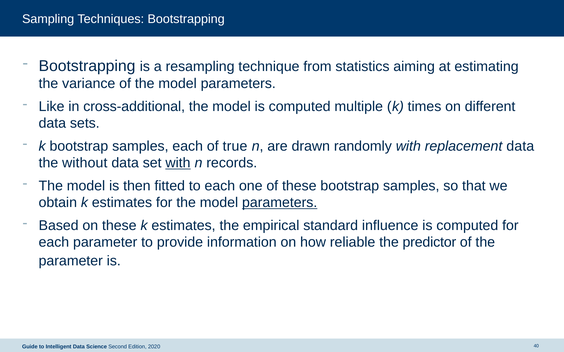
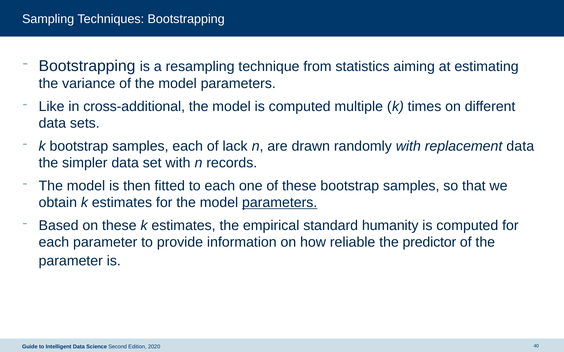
true: true -> lack
without: without -> simpler
with at (178, 163) underline: present -> none
influence: influence -> humanity
